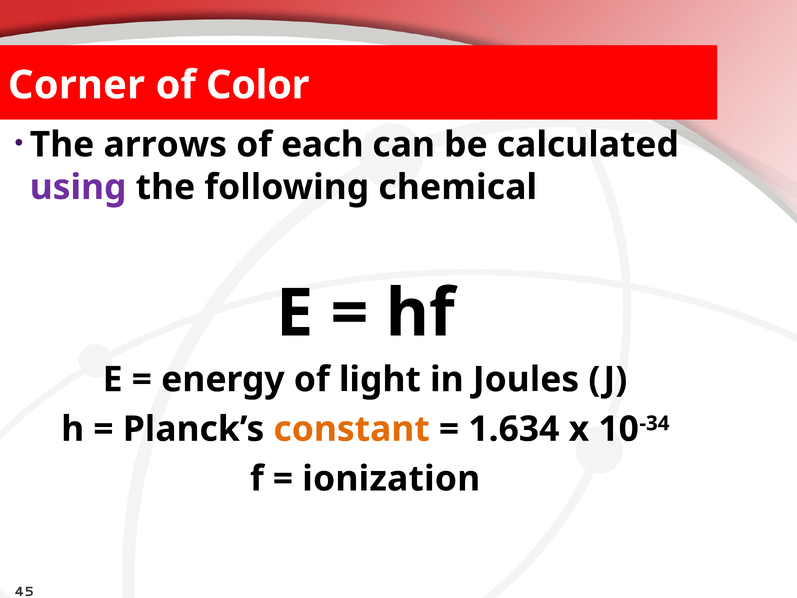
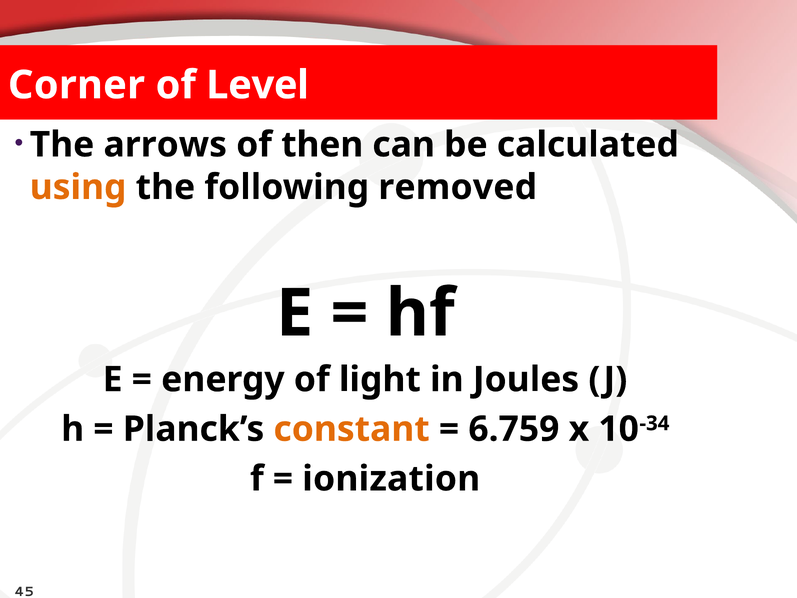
Color: Color -> Level
each: each -> then
using colour: purple -> orange
chemical: chemical -> removed
1.634: 1.634 -> 6.759
